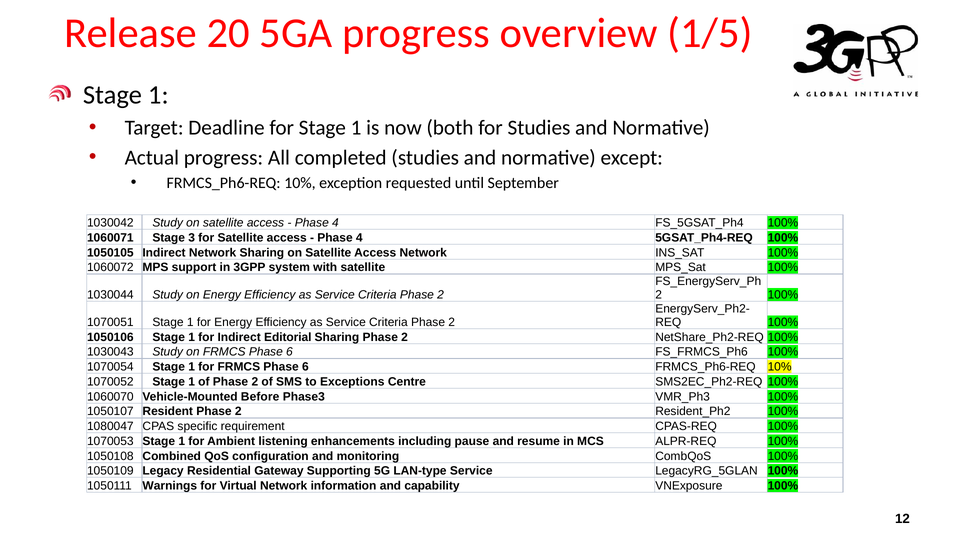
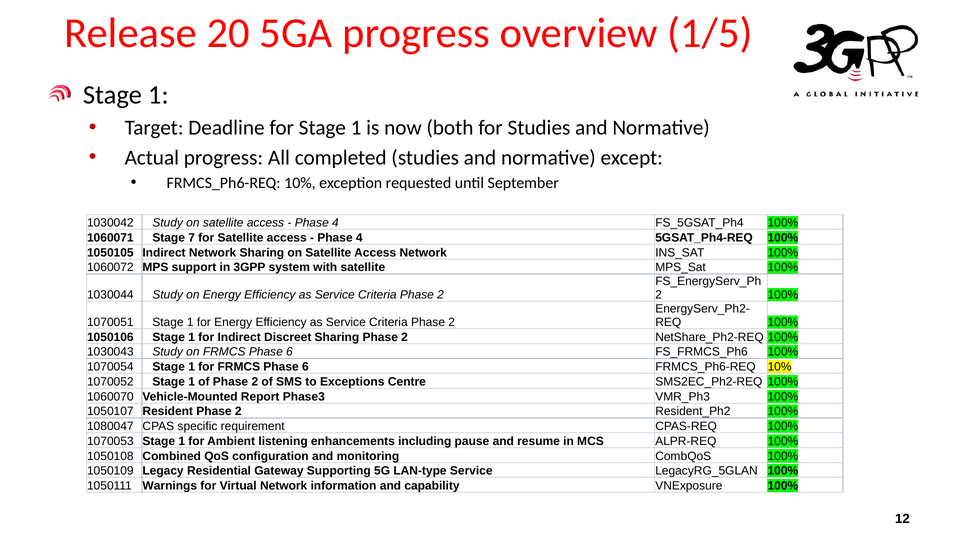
3: 3 -> 7
Editorial: Editorial -> Discreet
Before: Before -> Report
